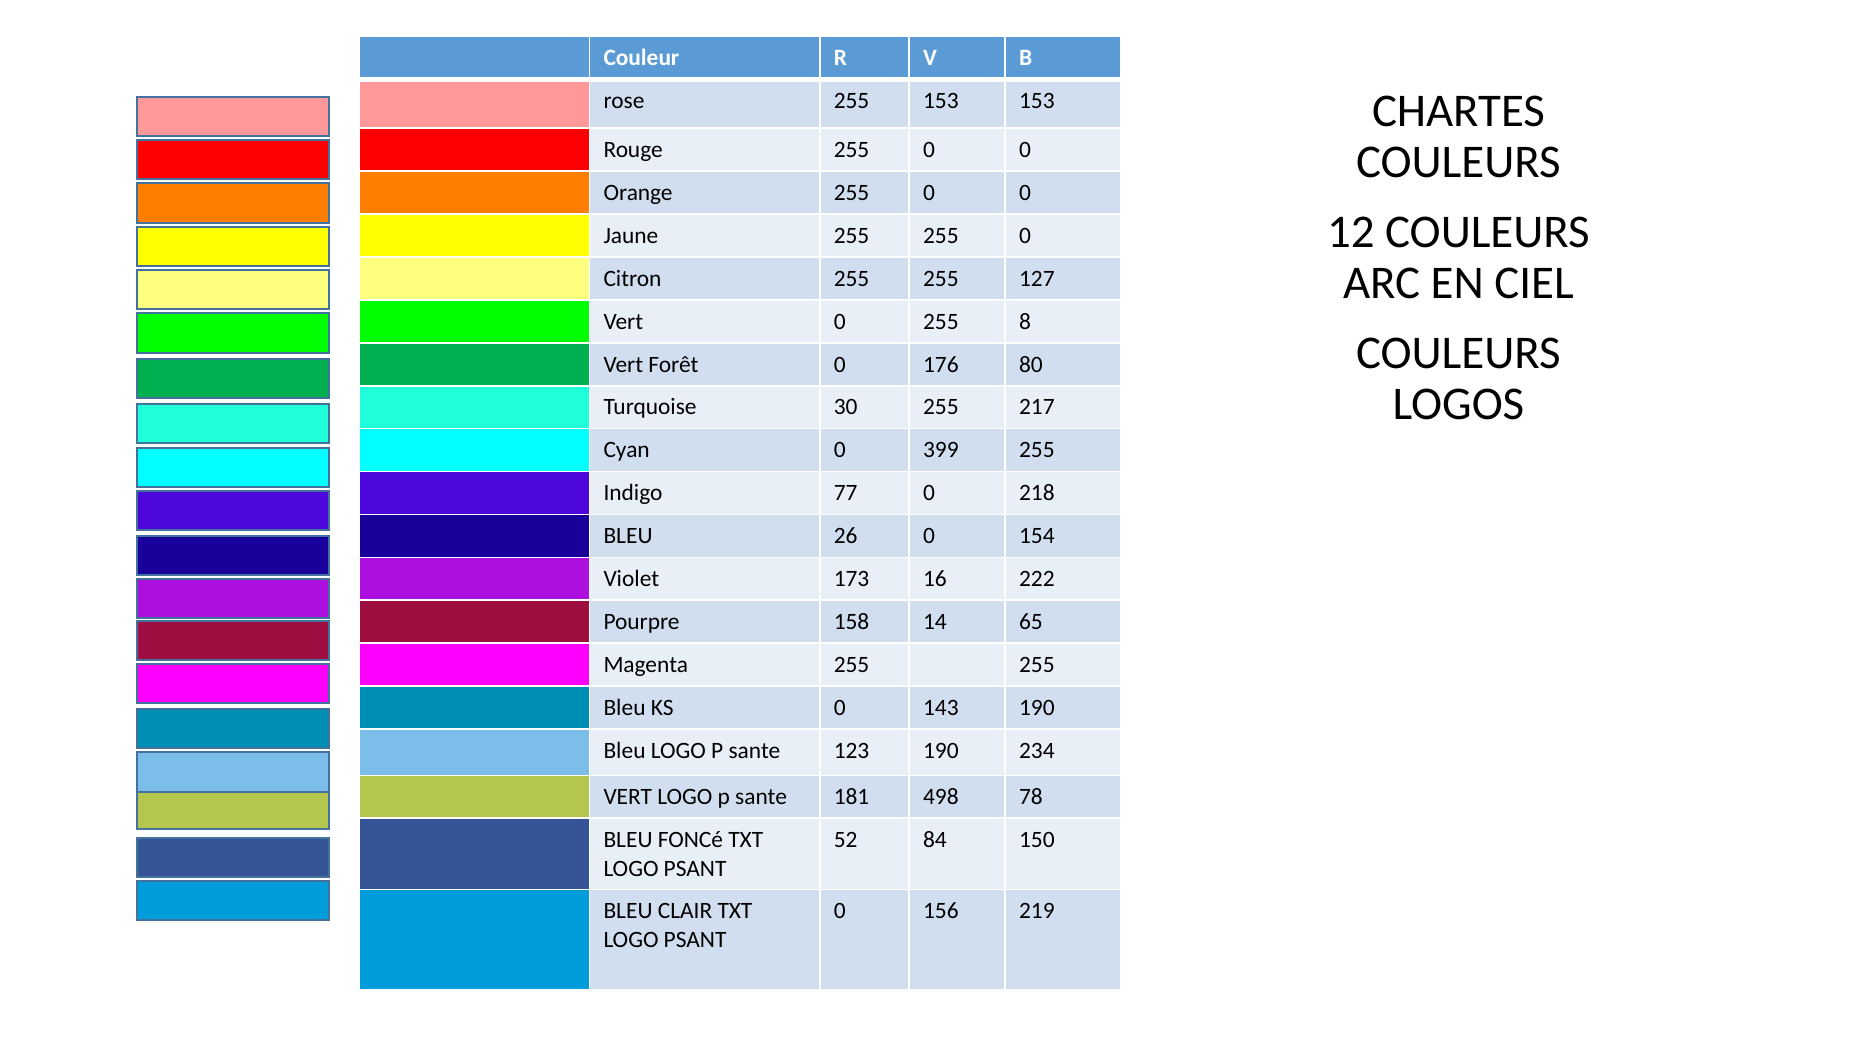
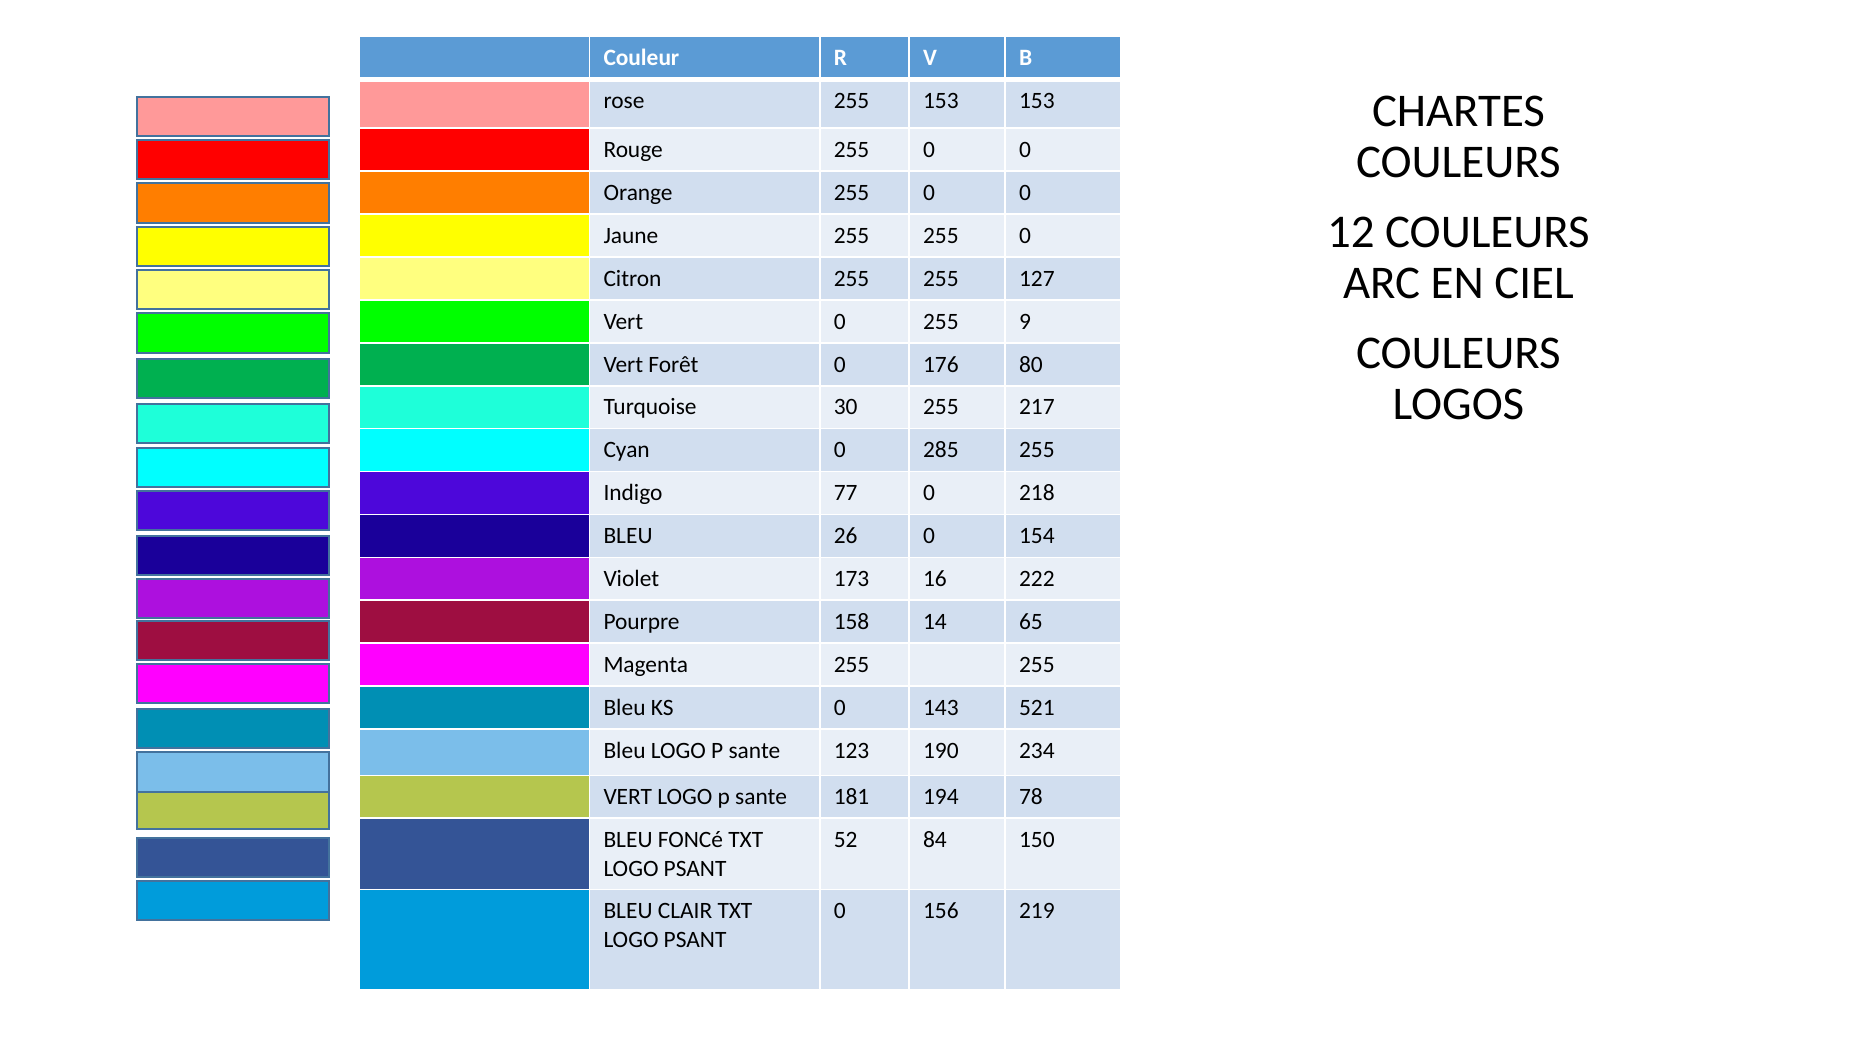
8: 8 -> 9
399: 399 -> 285
143 190: 190 -> 521
498: 498 -> 194
